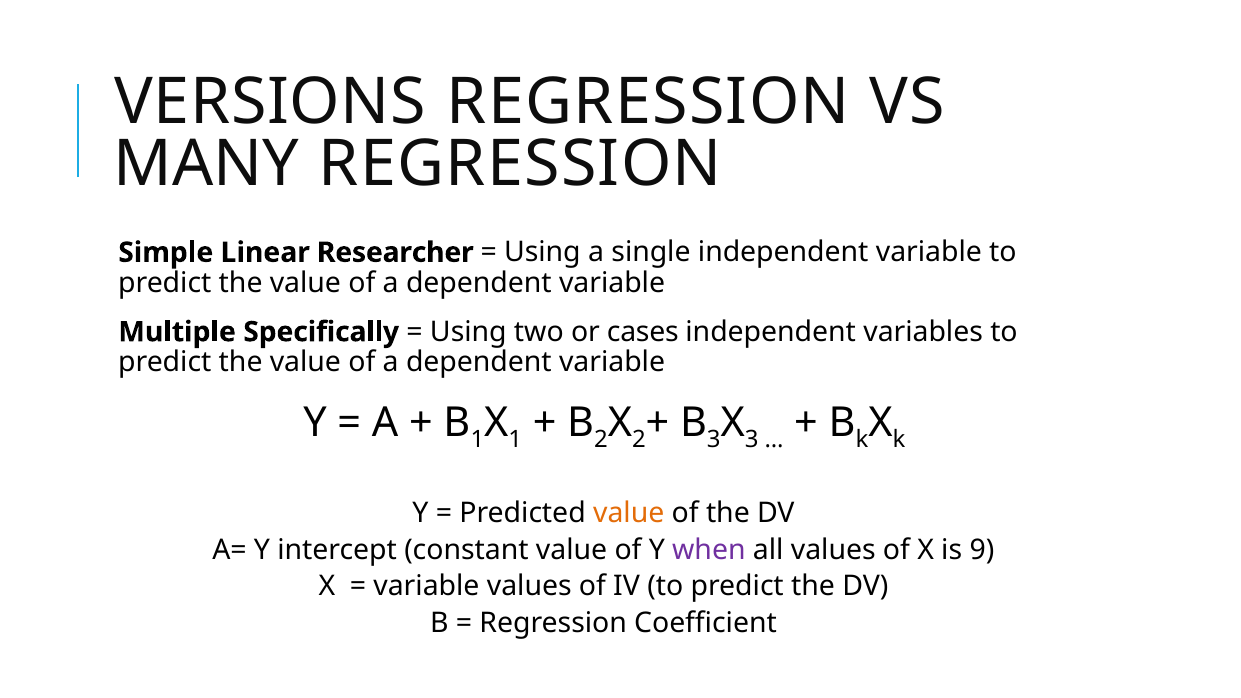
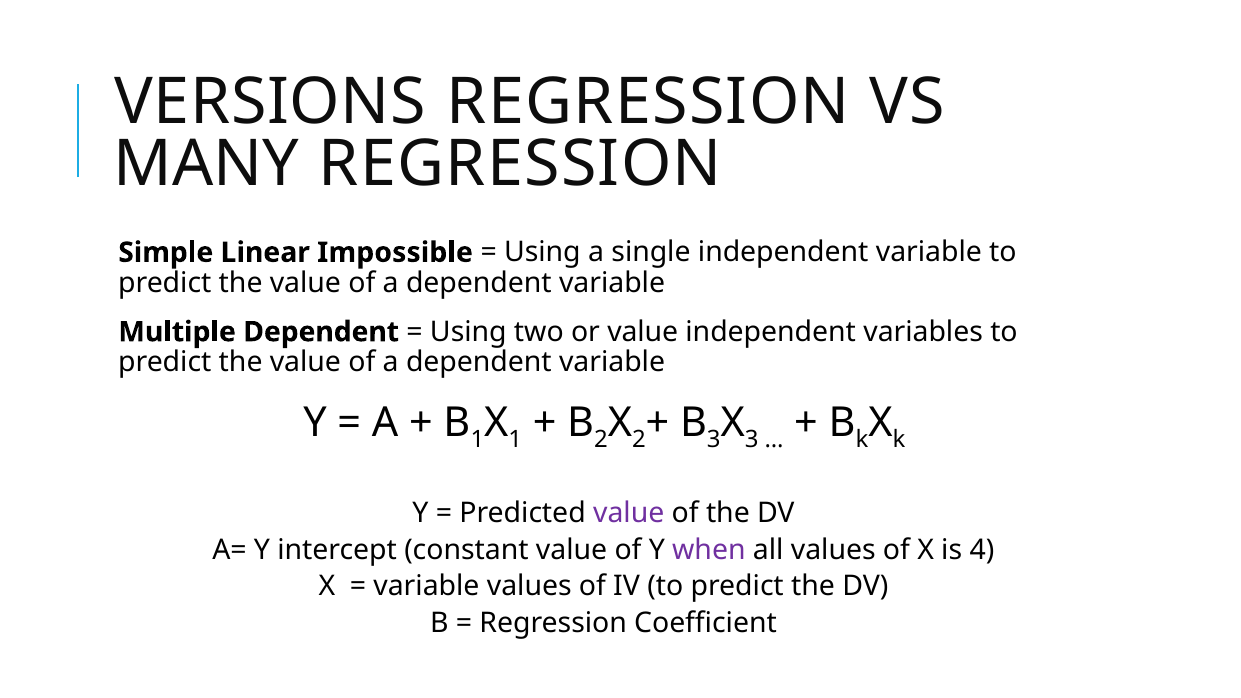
Researcher: Researcher -> Impossible
Multiple Specifically: Specifically -> Dependent
or cases: cases -> value
value at (629, 513) colour: orange -> purple
9: 9 -> 4
